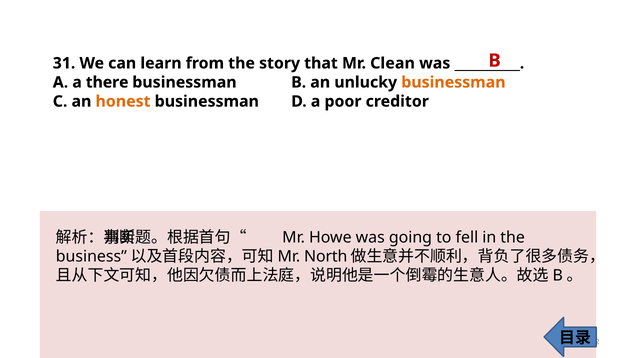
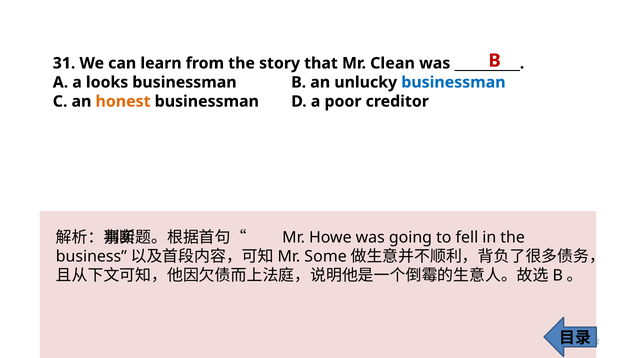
there: there -> looks
businessman at (453, 82) colour: orange -> blue
North: North -> Some
